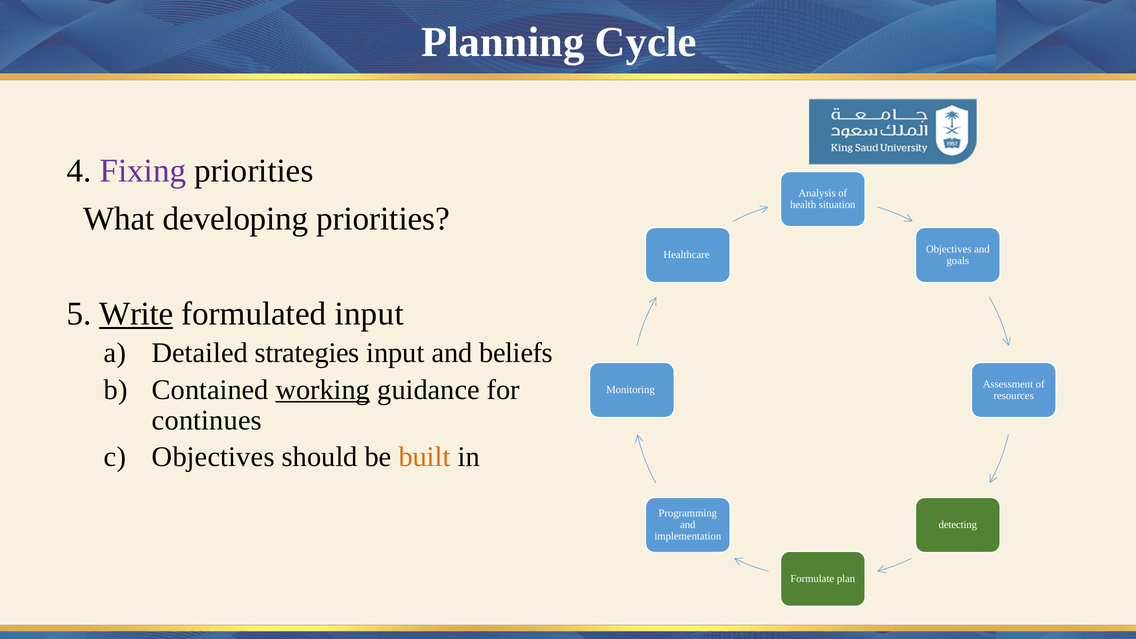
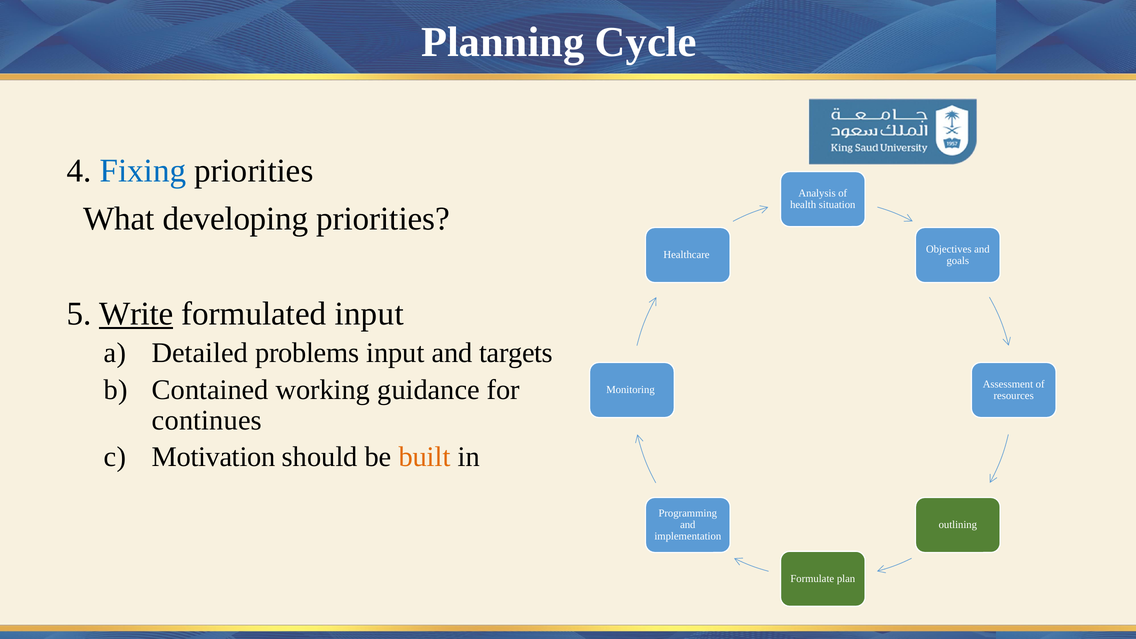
Fixing colour: purple -> blue
strategies: strategies -> problems
beliefs: beliefs -> targets
working underline: present -> none
Objectives at (213, 457): Objectives -> Motivation
detecting: detecting -> outlining
